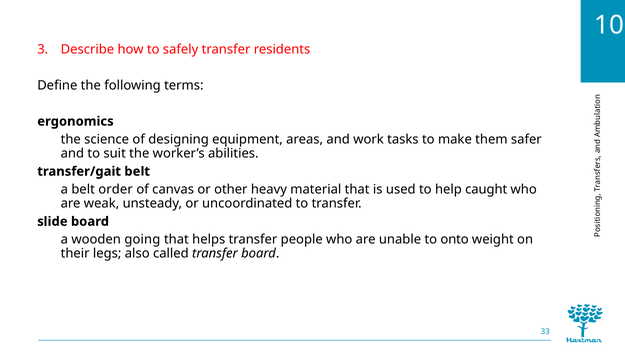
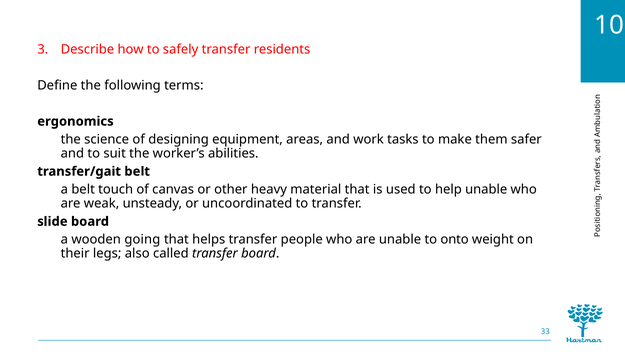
order: order -> touch
help caught: caught -> unable
